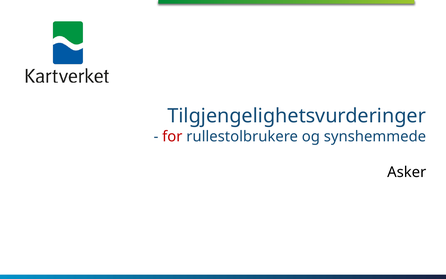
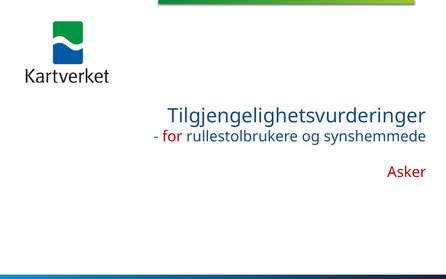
Asker colour: black -> red
